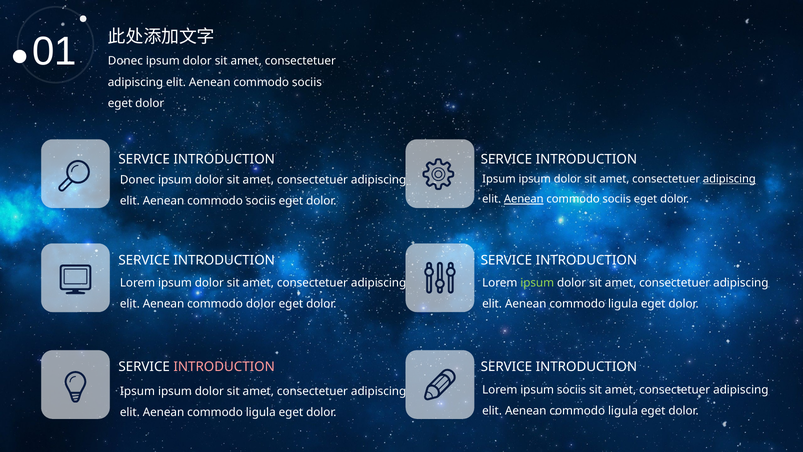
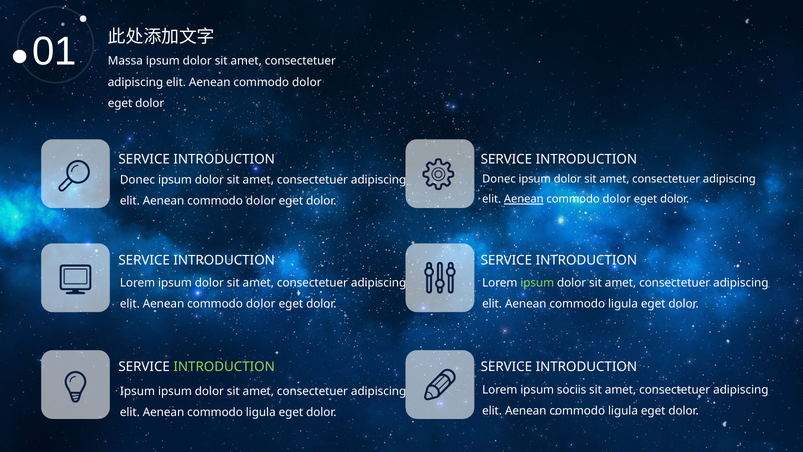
Donec at (125, 61): Donec -> Massa
sociis at (307, 82): sociis -> dolor
Ipsum at (499, 179): Ipsum -> Donec
adipiscing at (729, 179) underline: present -> none
sociis at (617, 199): sociis -> dolor
sociis at (261, 201): sociis -> dolor
INTRODUCTION at (224, 367) colour: pink -> light green
